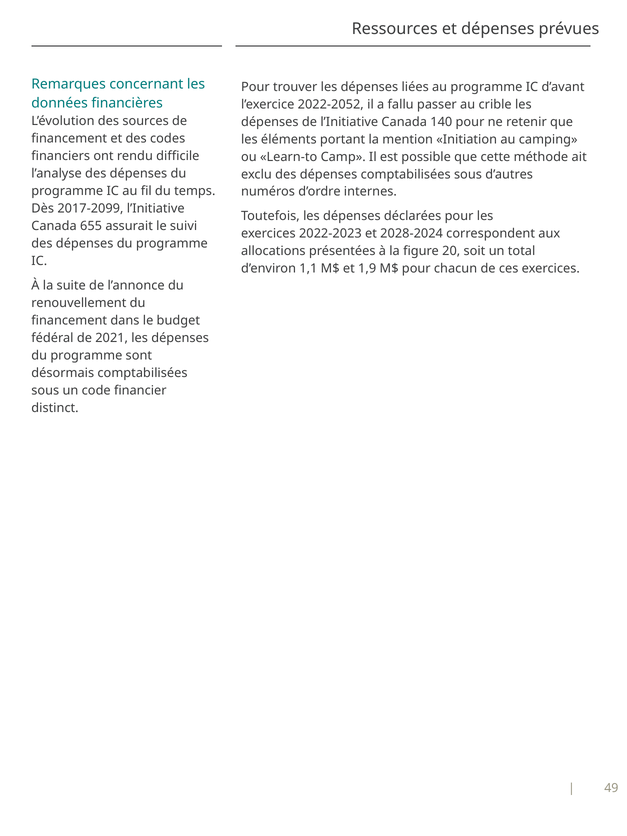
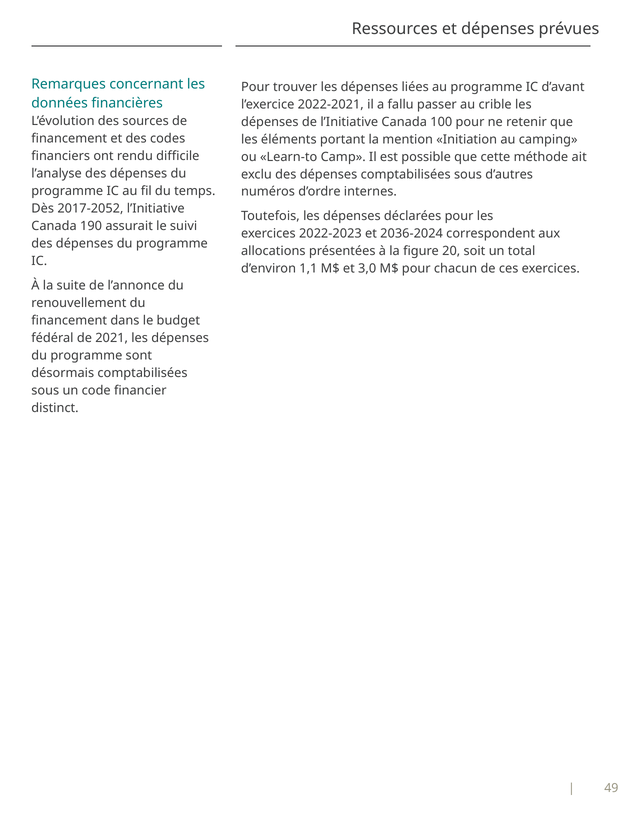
2022-2052: 2022-2052 -> 2022-2021
140: 140 -> 100
2017-2099: 2017-2099 -> 2017-2052
655: 655 -> 190
2028-2024: 2028-2024 -> 2036-2024
1,9: 1,9 -> 3,0
